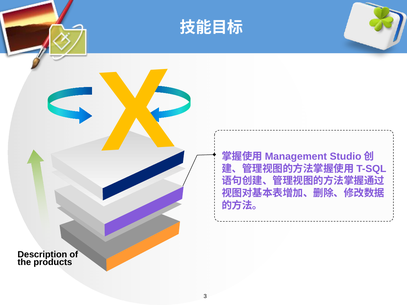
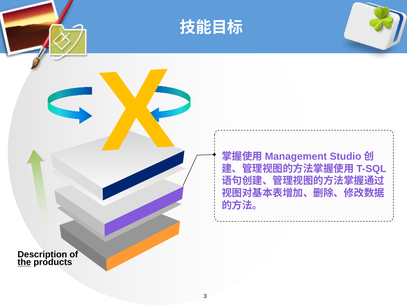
the underline: none -> present
